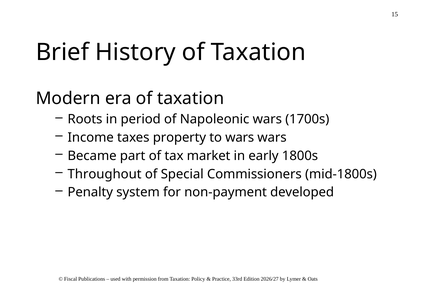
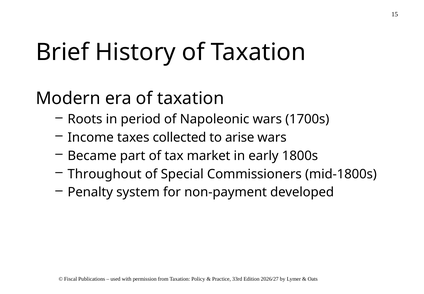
property: property -> collected
to wars: wars -> arise
